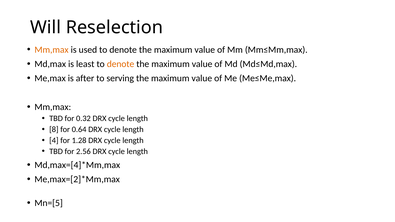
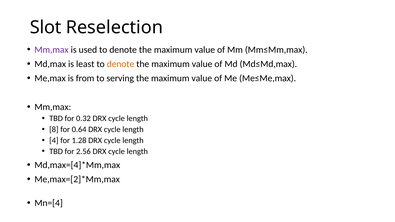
Will: Will -> Slot
Mm,max at (52, 50) colour: orange -> purple
after: after -> from
Mn=[5: Mn=[5 -> Mn=[4
